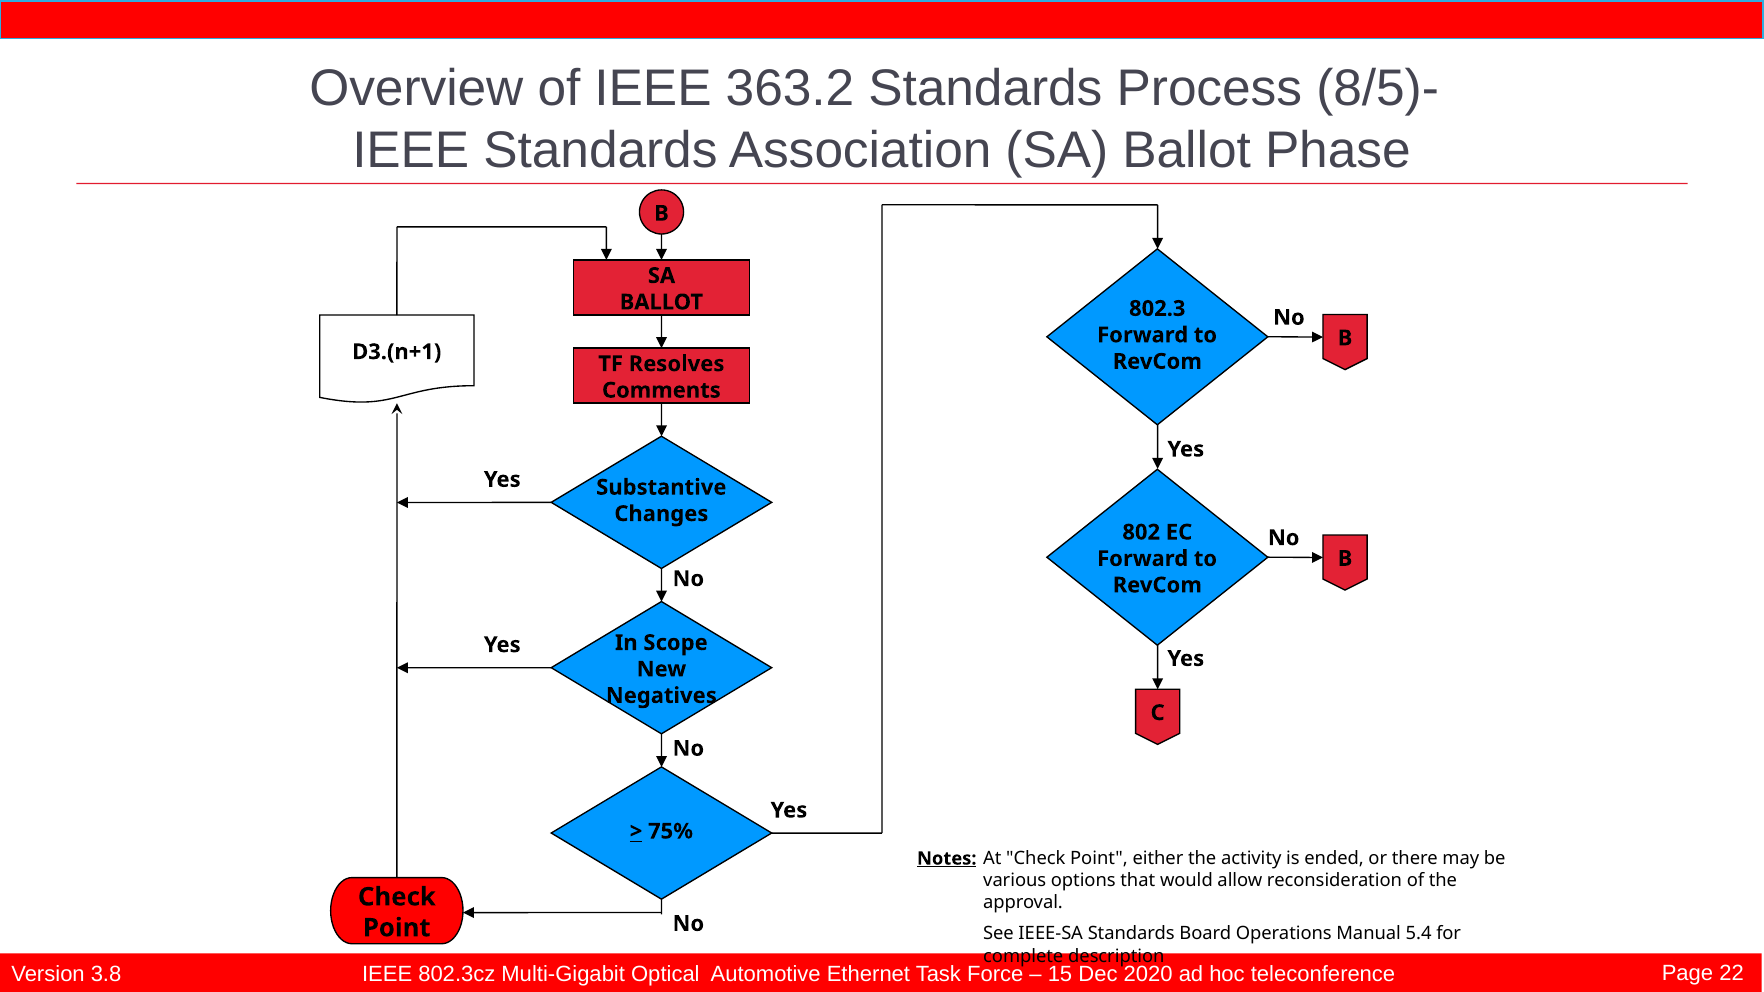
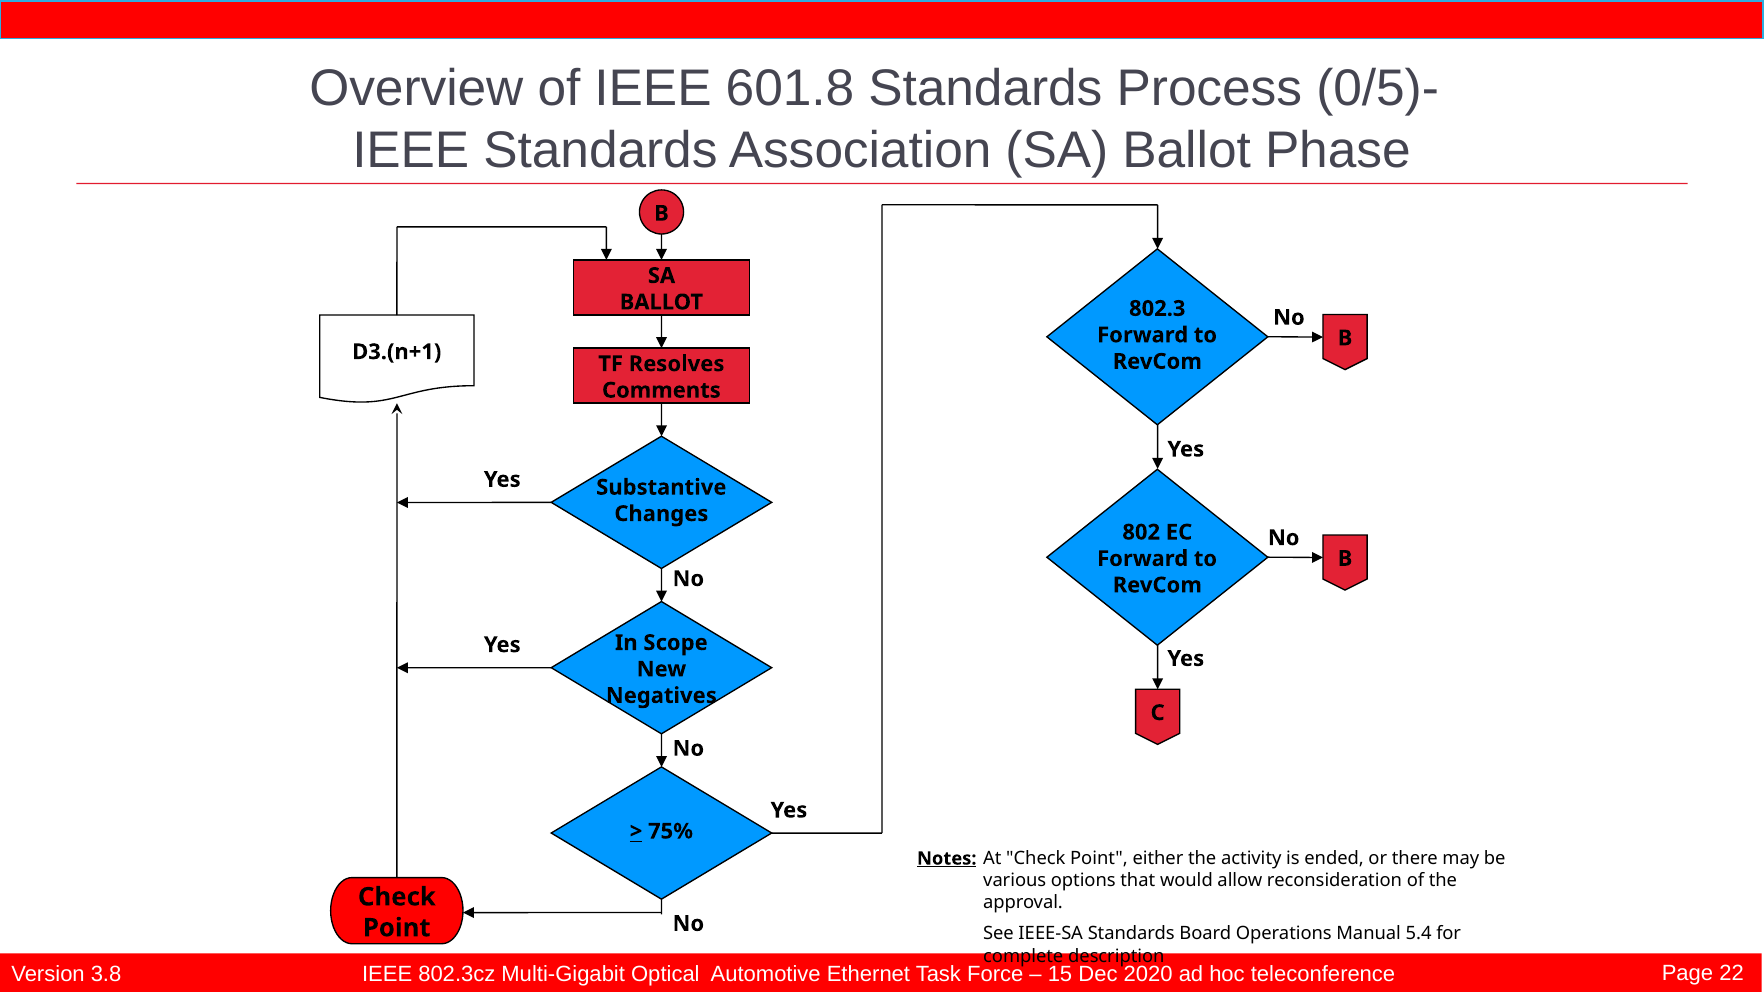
363.2: 363.2 -> 601.8
8/5)-: 8/5)- -> 0/5)-
